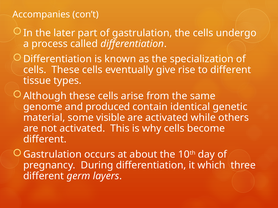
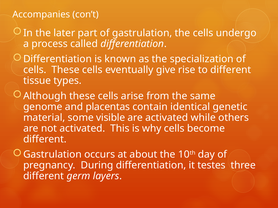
produced: produced -> placentas
which: which -> testes
